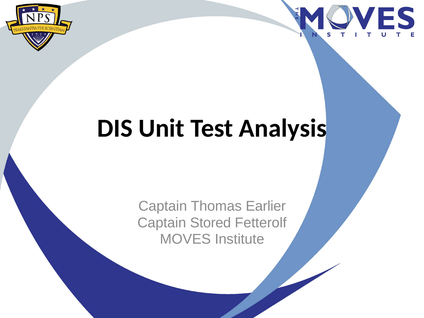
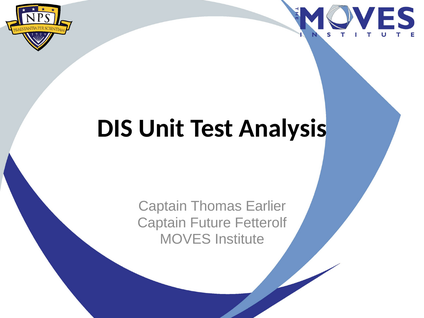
Stored: Stored -> Future
